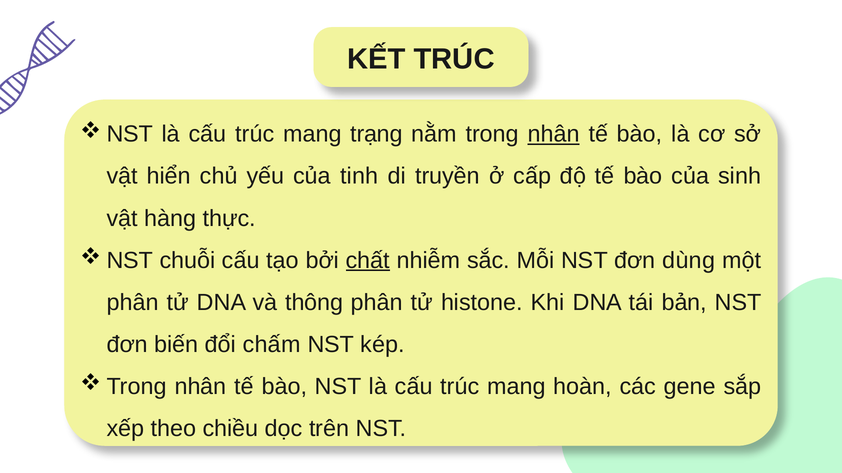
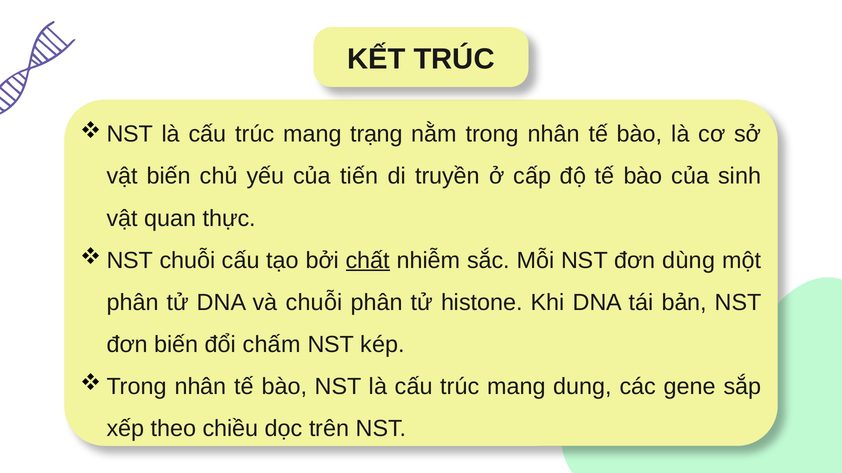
nhân at (554, 134) underline: present -> none
vật hiển: hiển -> biến
tinh: tinh -> tiến
hàng: hàng -> quan
và thông: thông -> chuỗi
hoàn: hoàn -> dung
